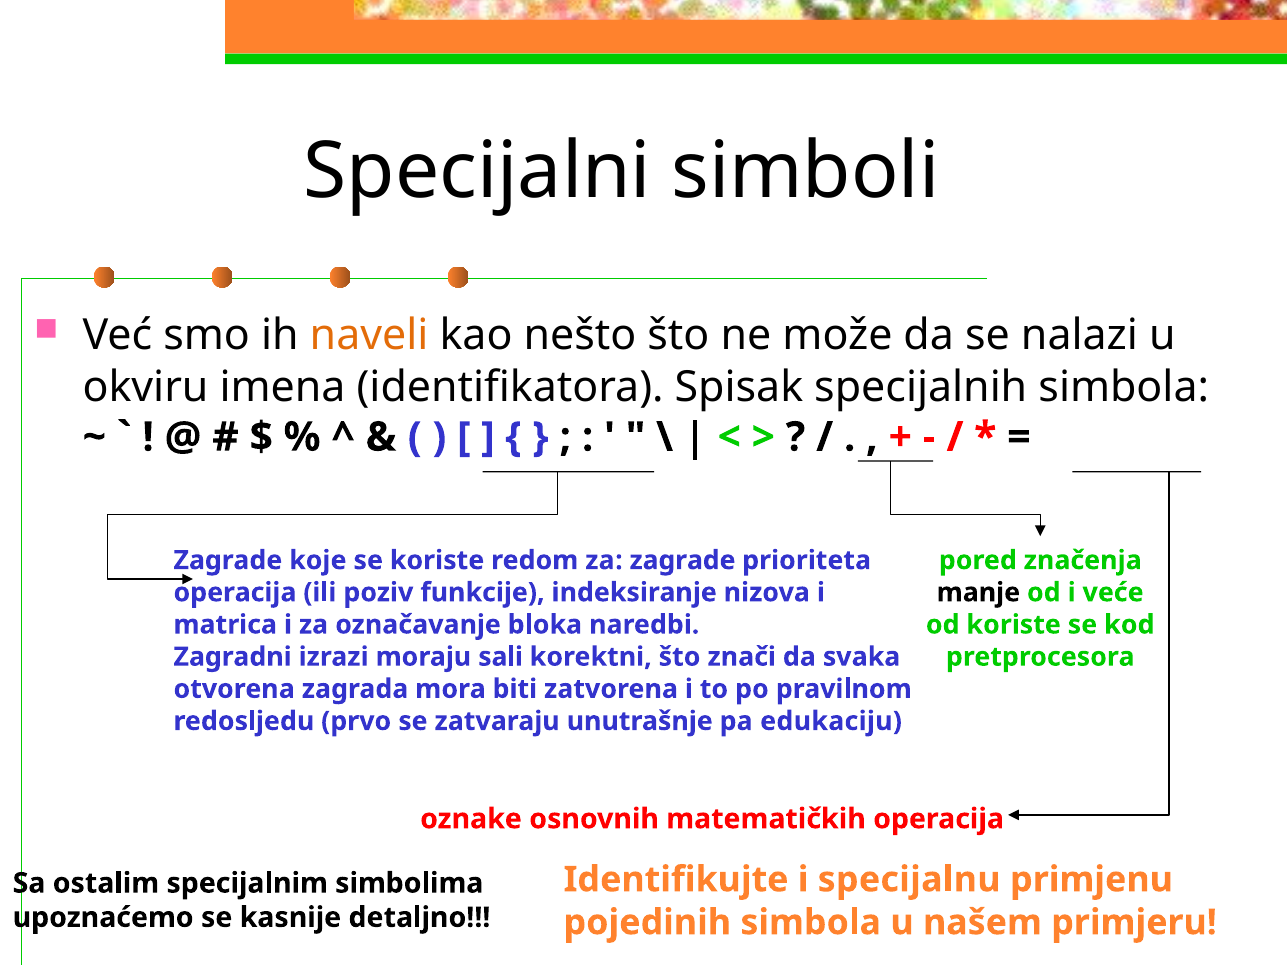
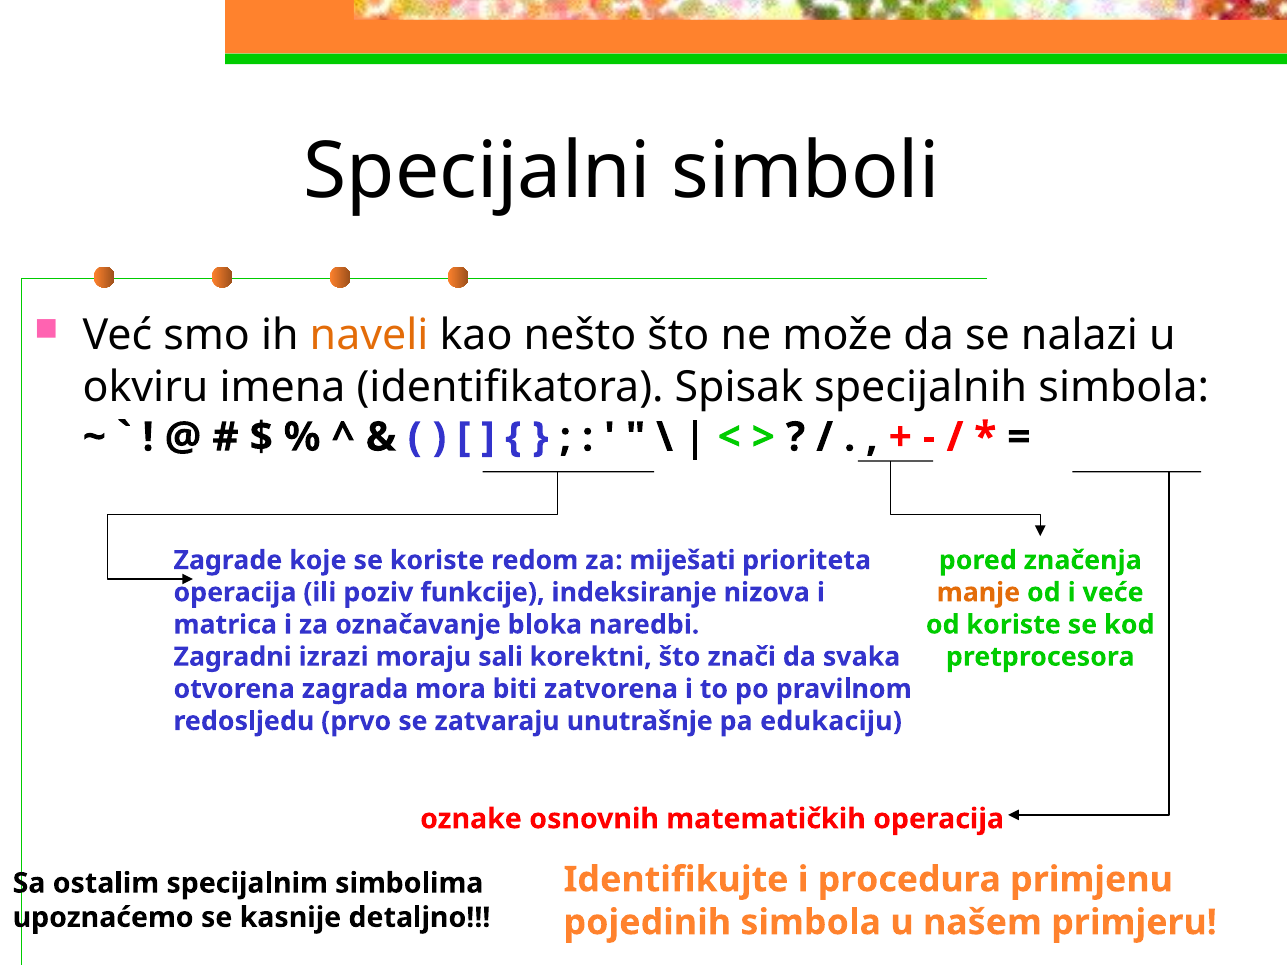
za zagrade: zagrade -> miješati
manje colour: black -> orange
specijalnu: specijalnu -> procedura
